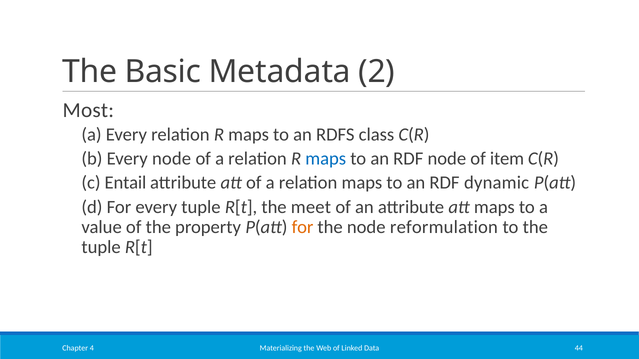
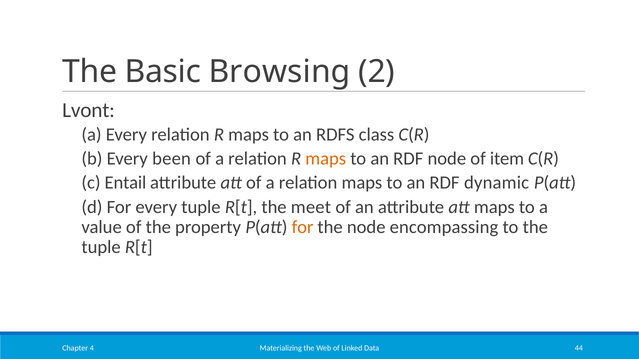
Metadata: Metadata -> Browsing
Most: Most -> Lvont
Every node: node -> been
maps at (326, 159) colour: blue -> orange
reformulation: reformulation -> encompassing
